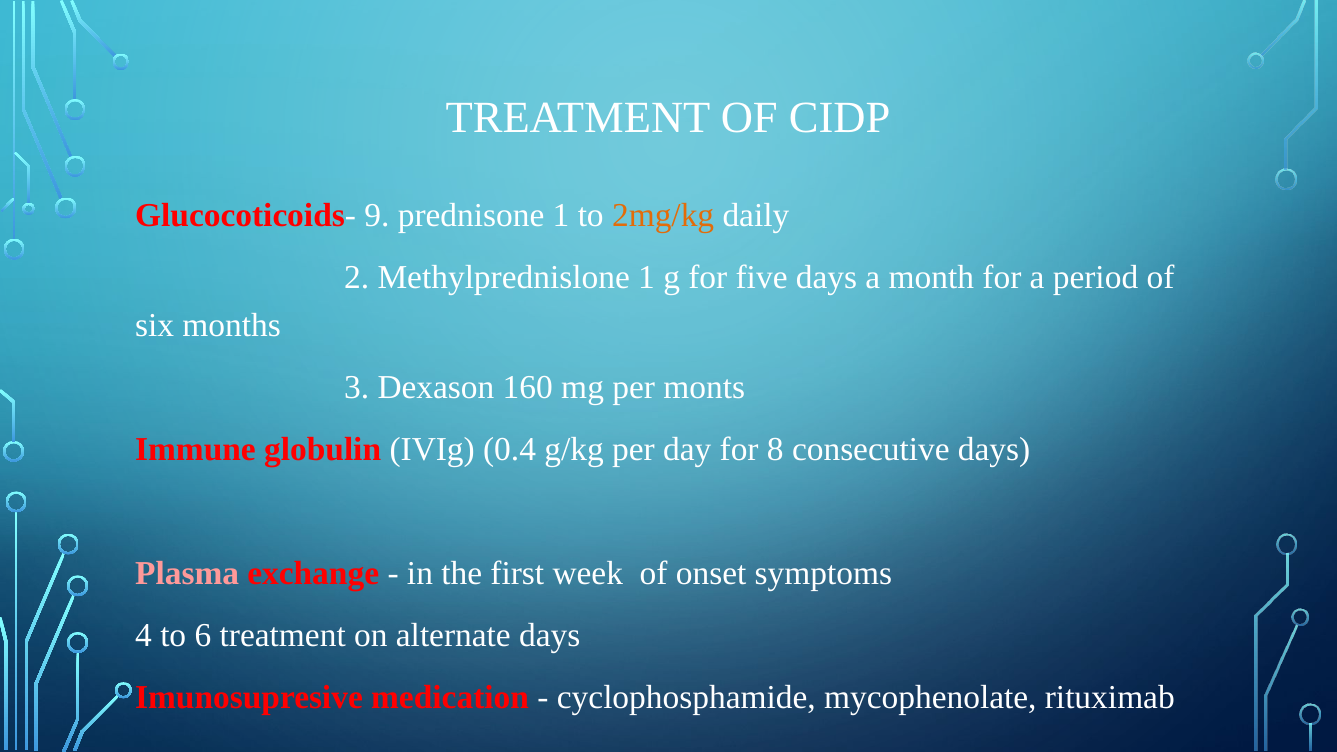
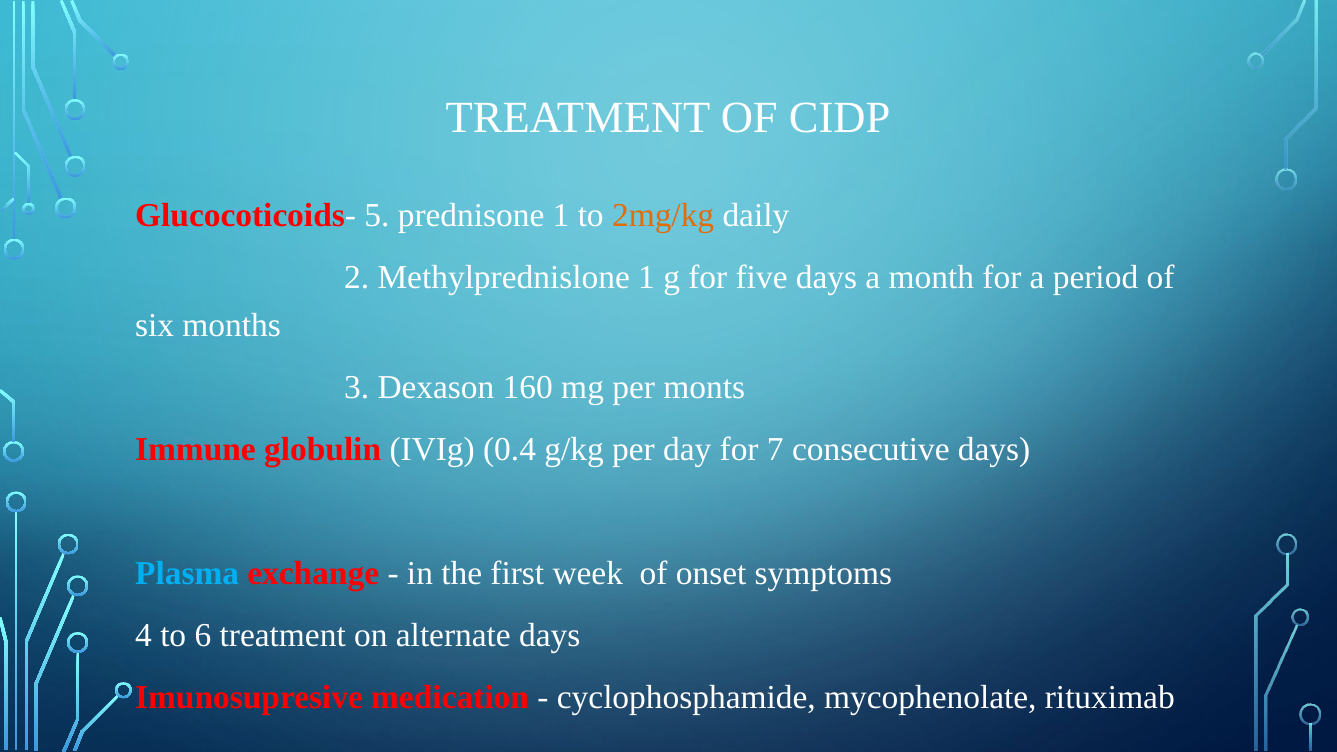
9: 9 -> 5
8: 8 -> 7
Plasma colour: pink -> light blue
